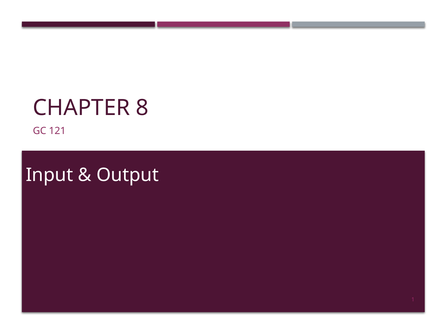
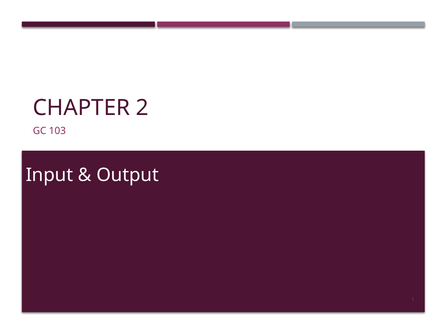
8: 8 -> 2
121: 121 -> 103
